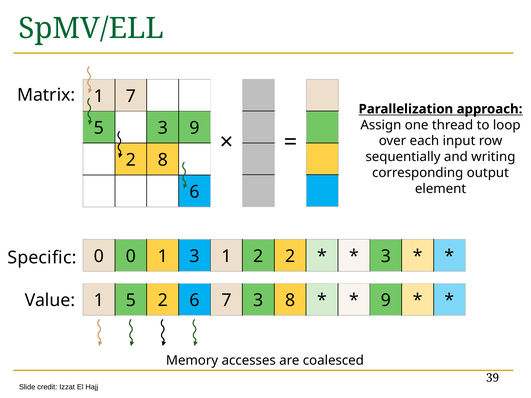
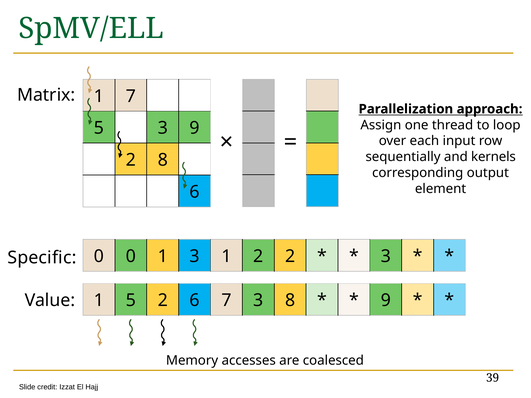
writing: writing -> kernels
